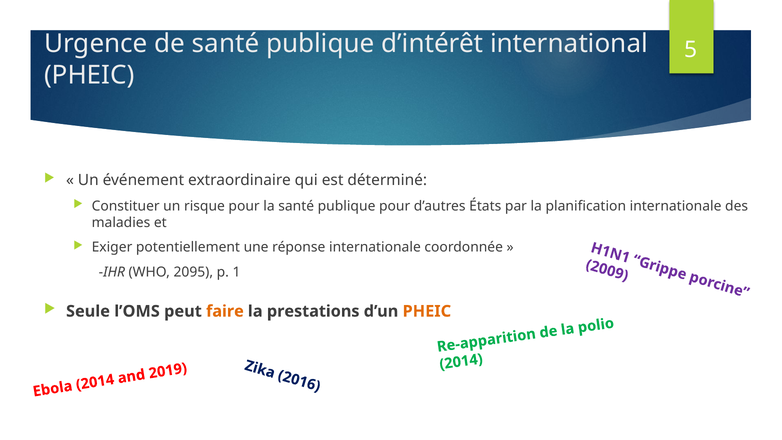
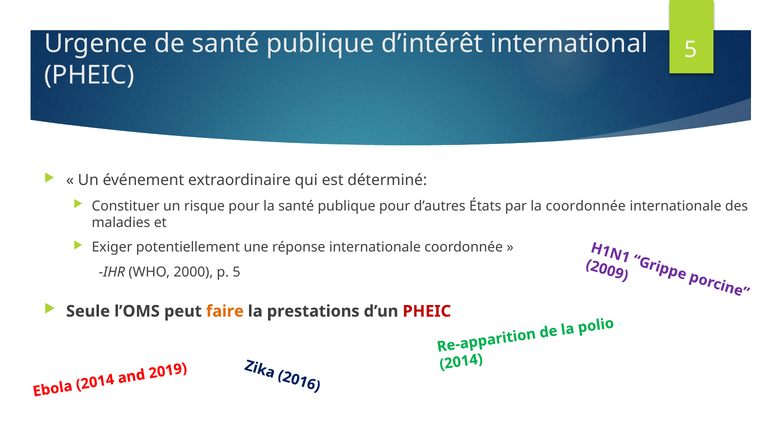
la planification: planification -> coordonnée
2095: 2095 -> 2000
p 1: 1 -> 5
PHEIC at (427, 311) colour: orange -> red
